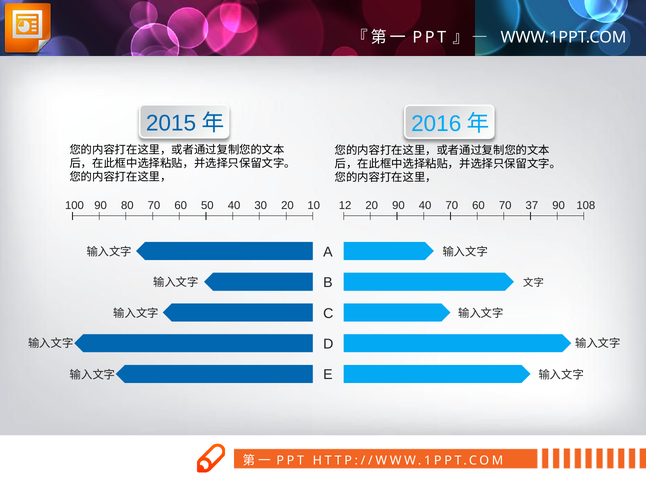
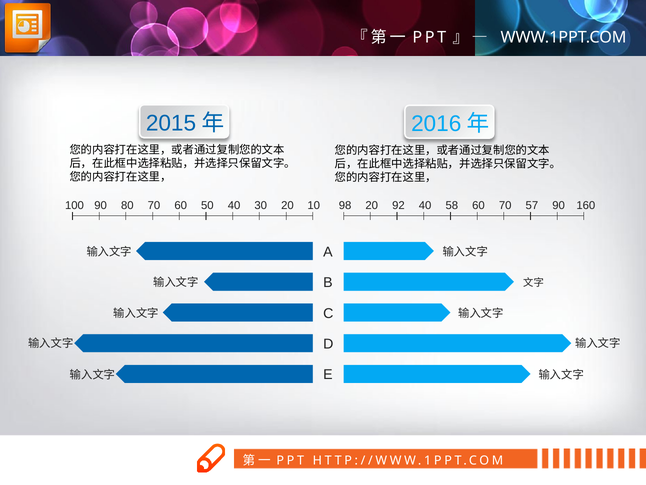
12: 12 -> 98
20 90: 90 -> 92
40 70: 70 -> 58
37: 37 -> 57
108: 108 -> 160
